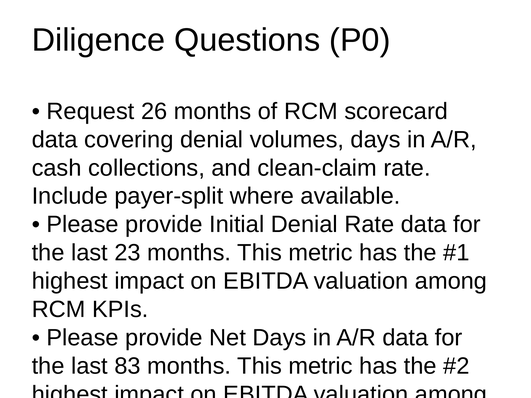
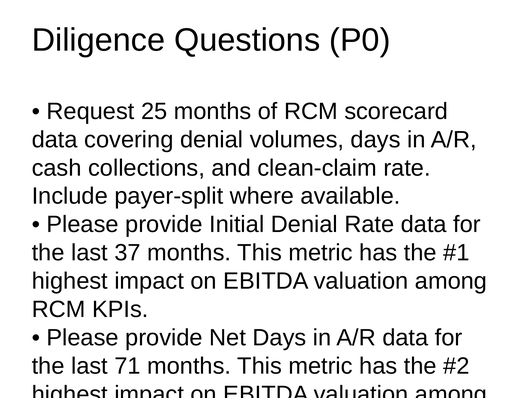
26: 26 -> 25
23: 23 -> 37
83: 83 -> 71
